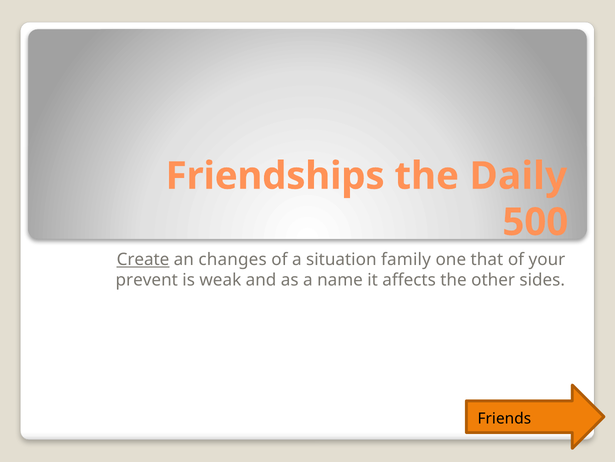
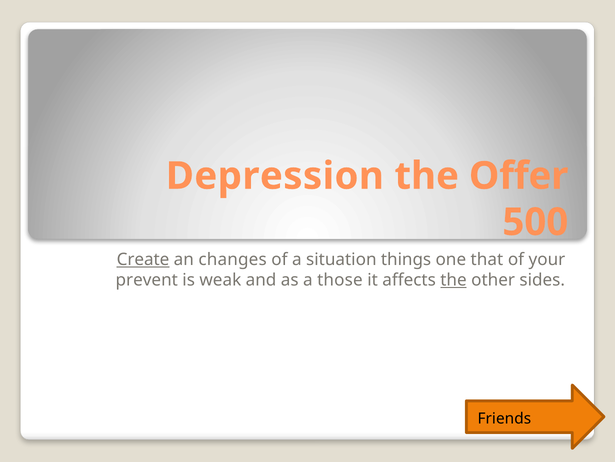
Friendships: Friendships -> Depression
Daily: Daily -> Offer
family: family -> things
name: name -> those
the at (454, 280) underline: none -> present
